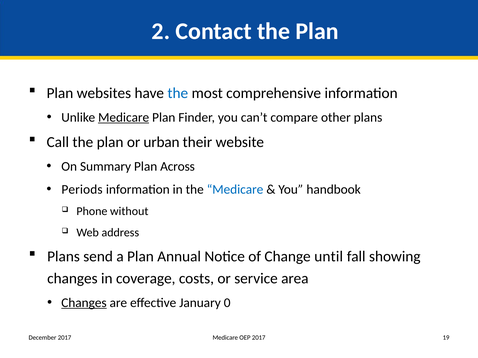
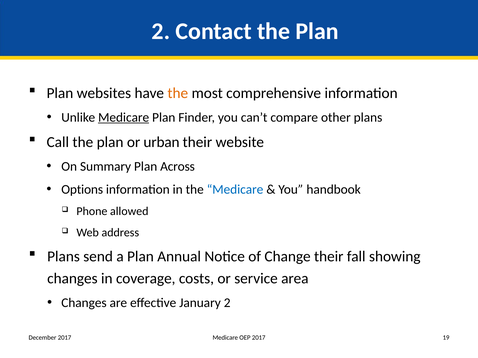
the at (178, 93) colour: blue -> orange
Periods: Periods -> Options
without: without -> allowed
Change until: until -> their
Changes at (84, 303) underline: present -> none
January 0: 0 -> 2
